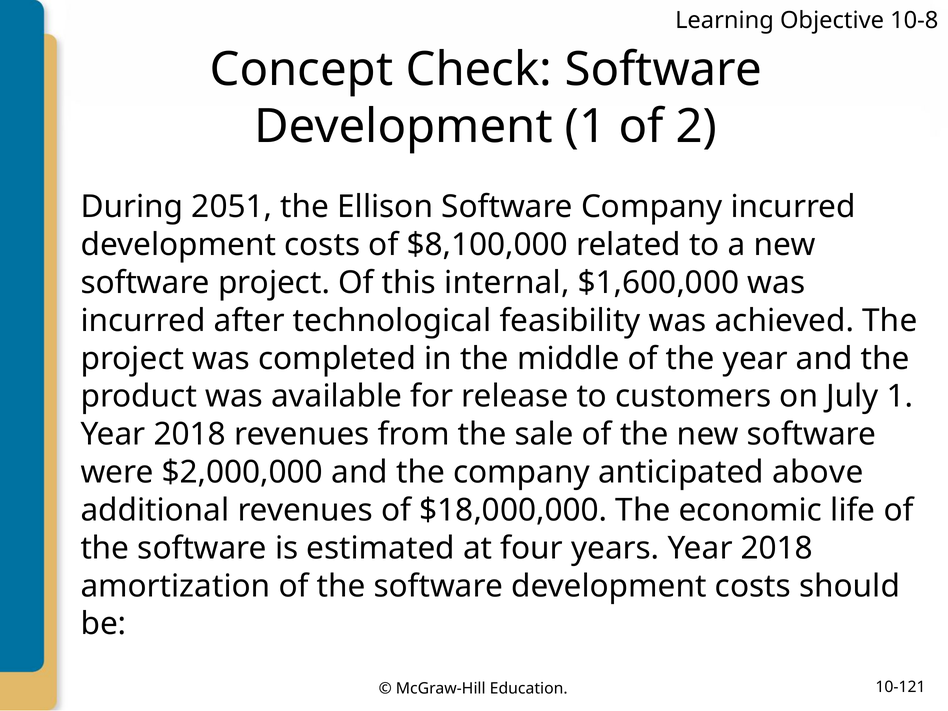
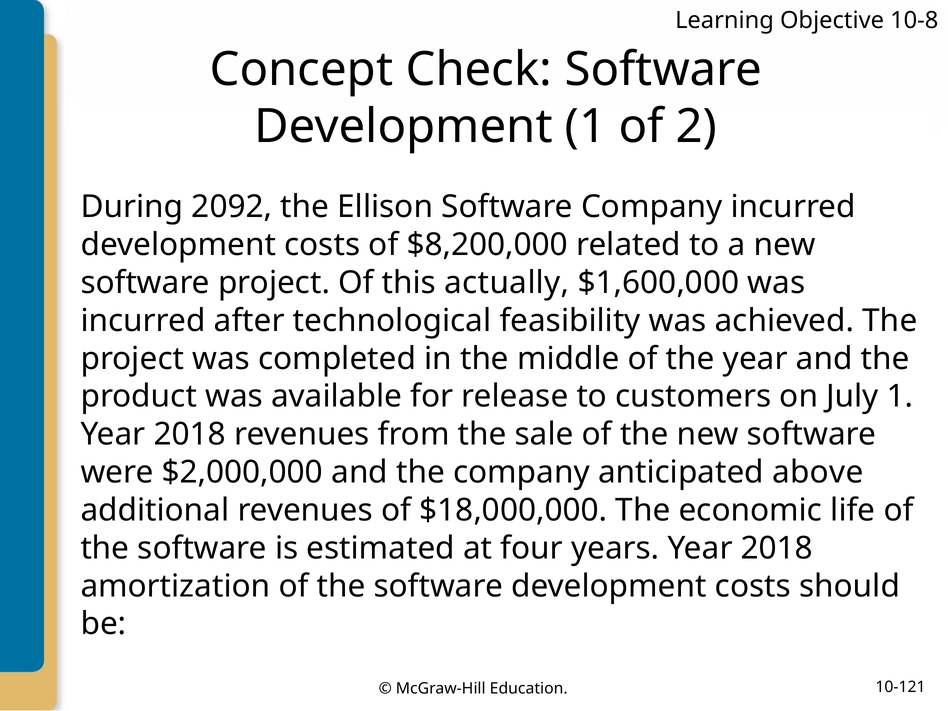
2051: 2051 -> 2092
$8,100,000: $8,100,000 -> $8,200,000
internal: internal -> actually
